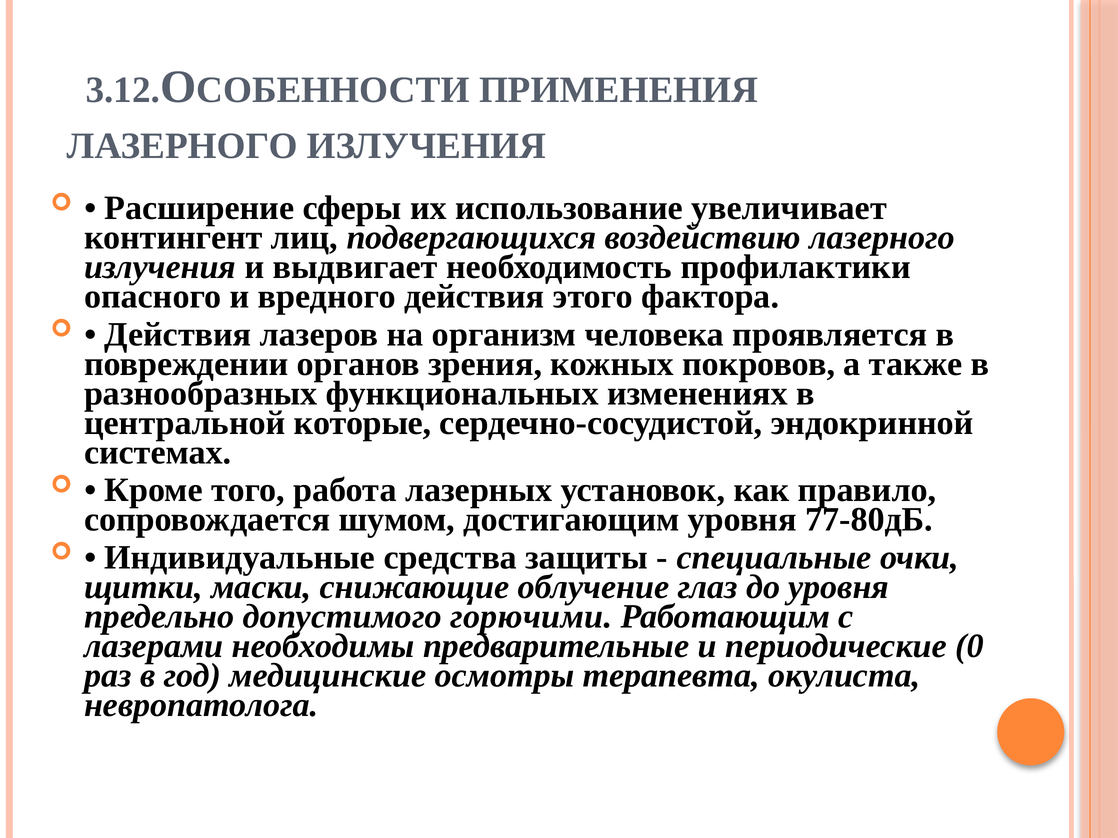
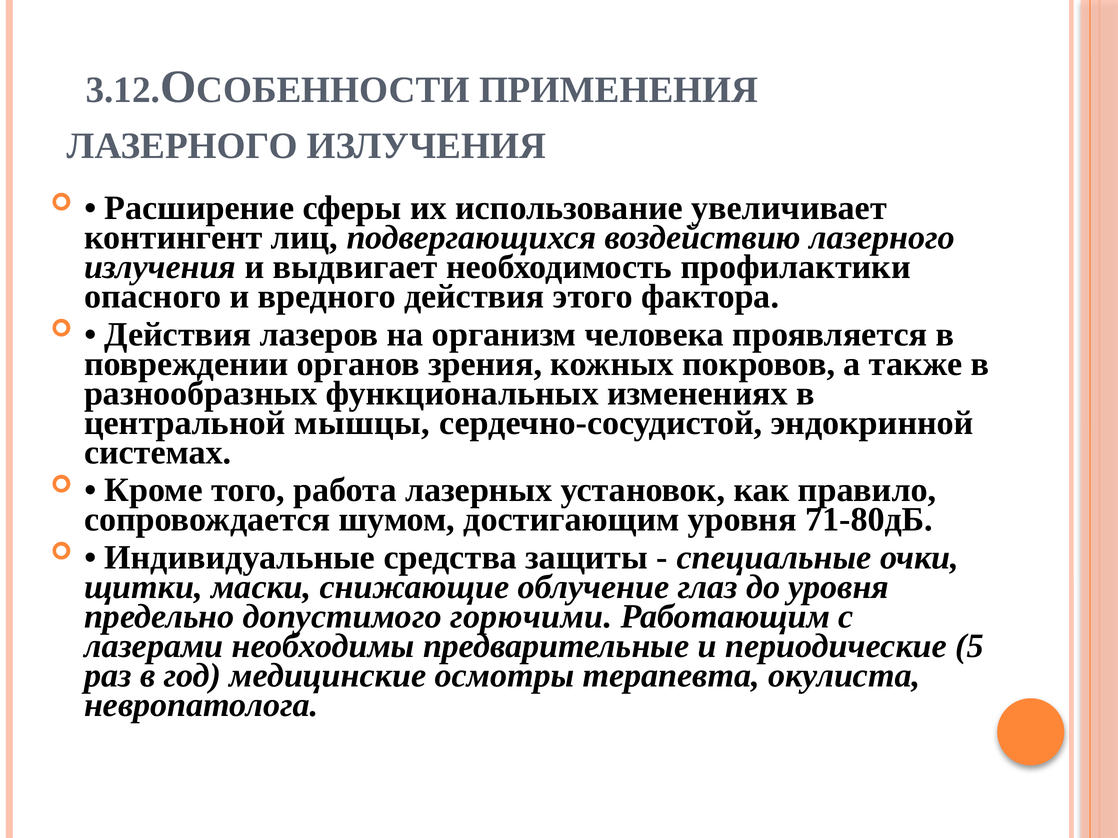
которые: которые -> мышцы
77-80дБ: 77-80дБ -> 71-80дБ
0: 0 -> 5
